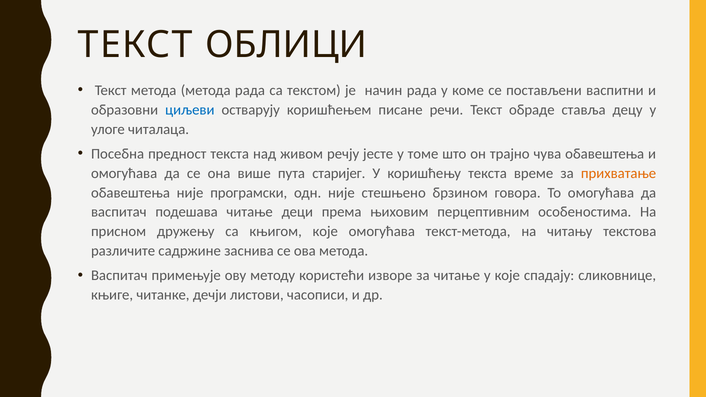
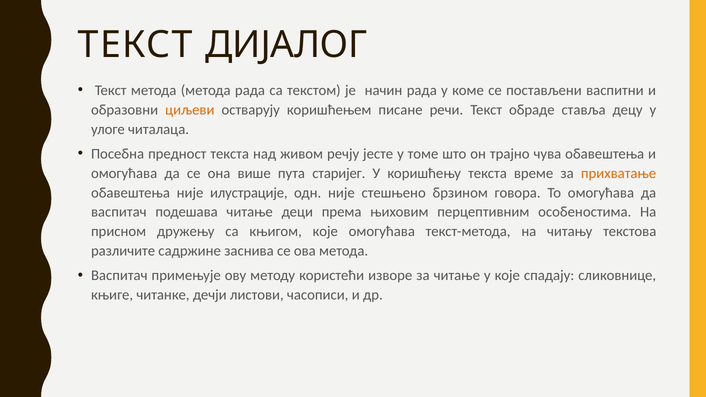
ОБЛИЦИ: ОБЛИЦИ -> ДИЈАЛОГ
циљеви colour: blue -> orange
програмски: програмски -> илустрације
